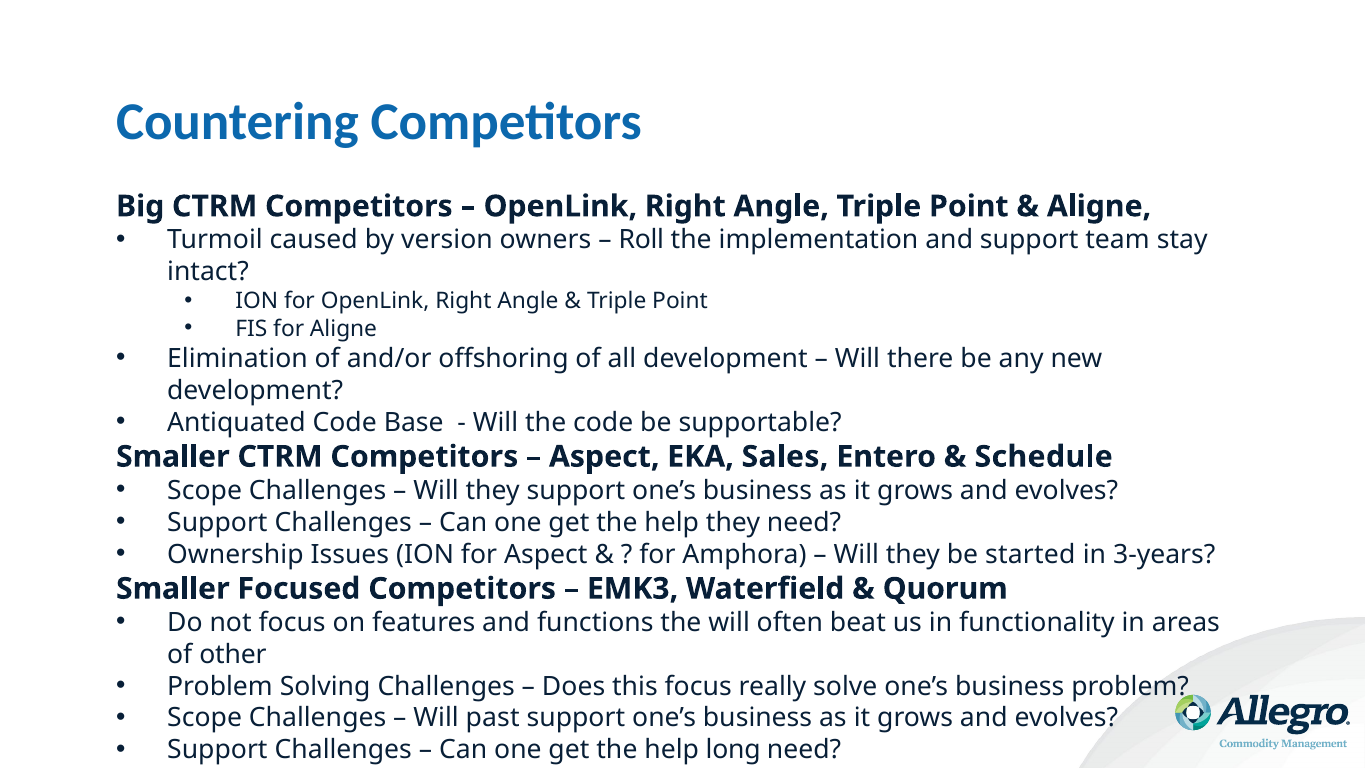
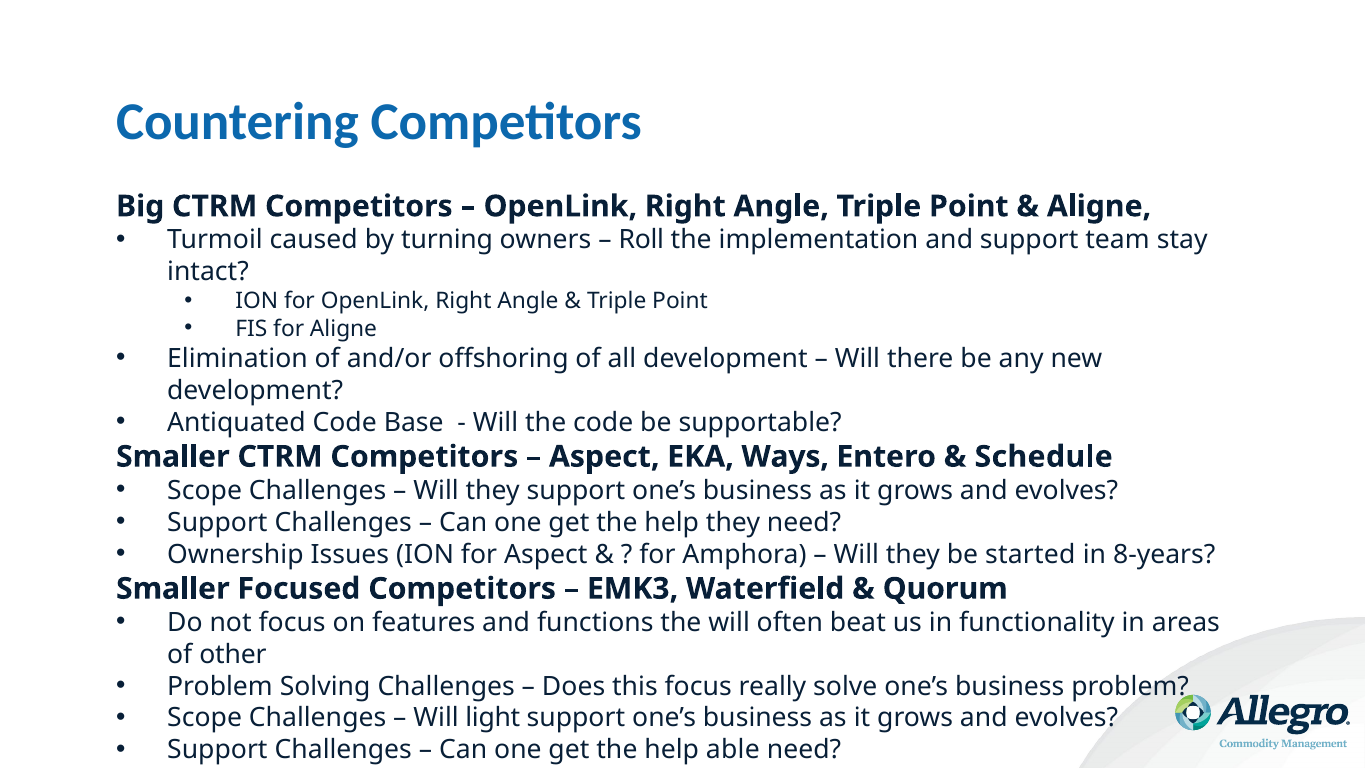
version: version -> turning
Sales: Sales -> Ways
3-years: 3-years -> 8-years
past: past -> light
long: long -> able
